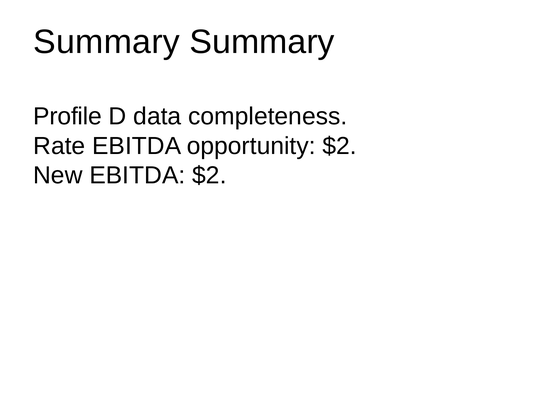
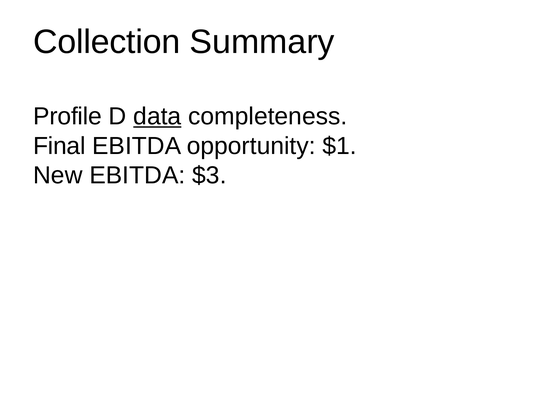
Summary at (107, 42): Summary -> Collection
data underline: none -> present
Rate: Rate -> Final
opportunity $2: $2 -> $1
EBITDA $2: $2 -> $3
